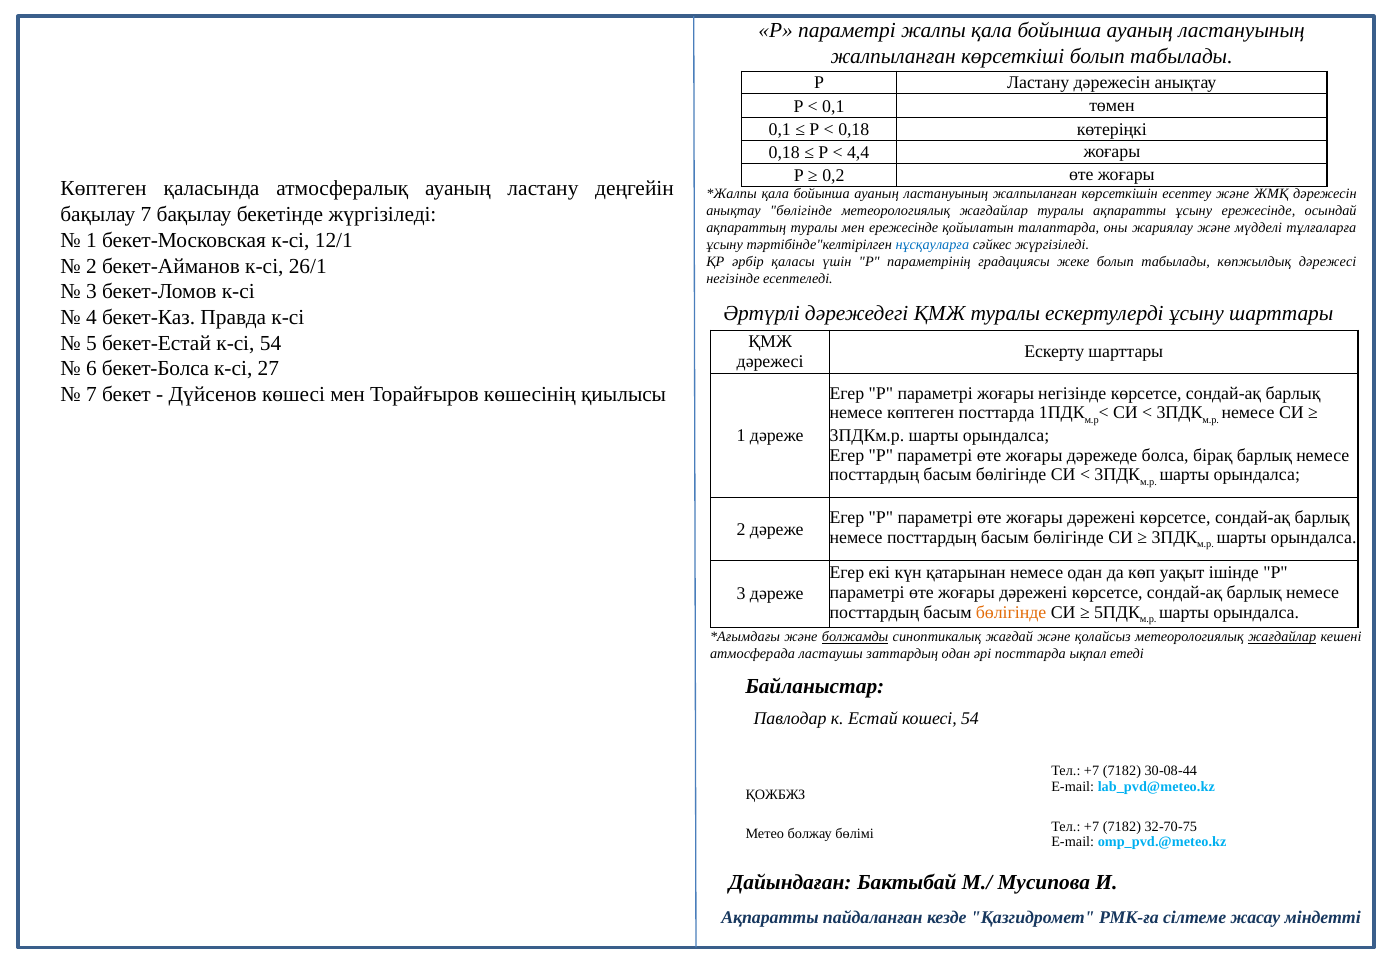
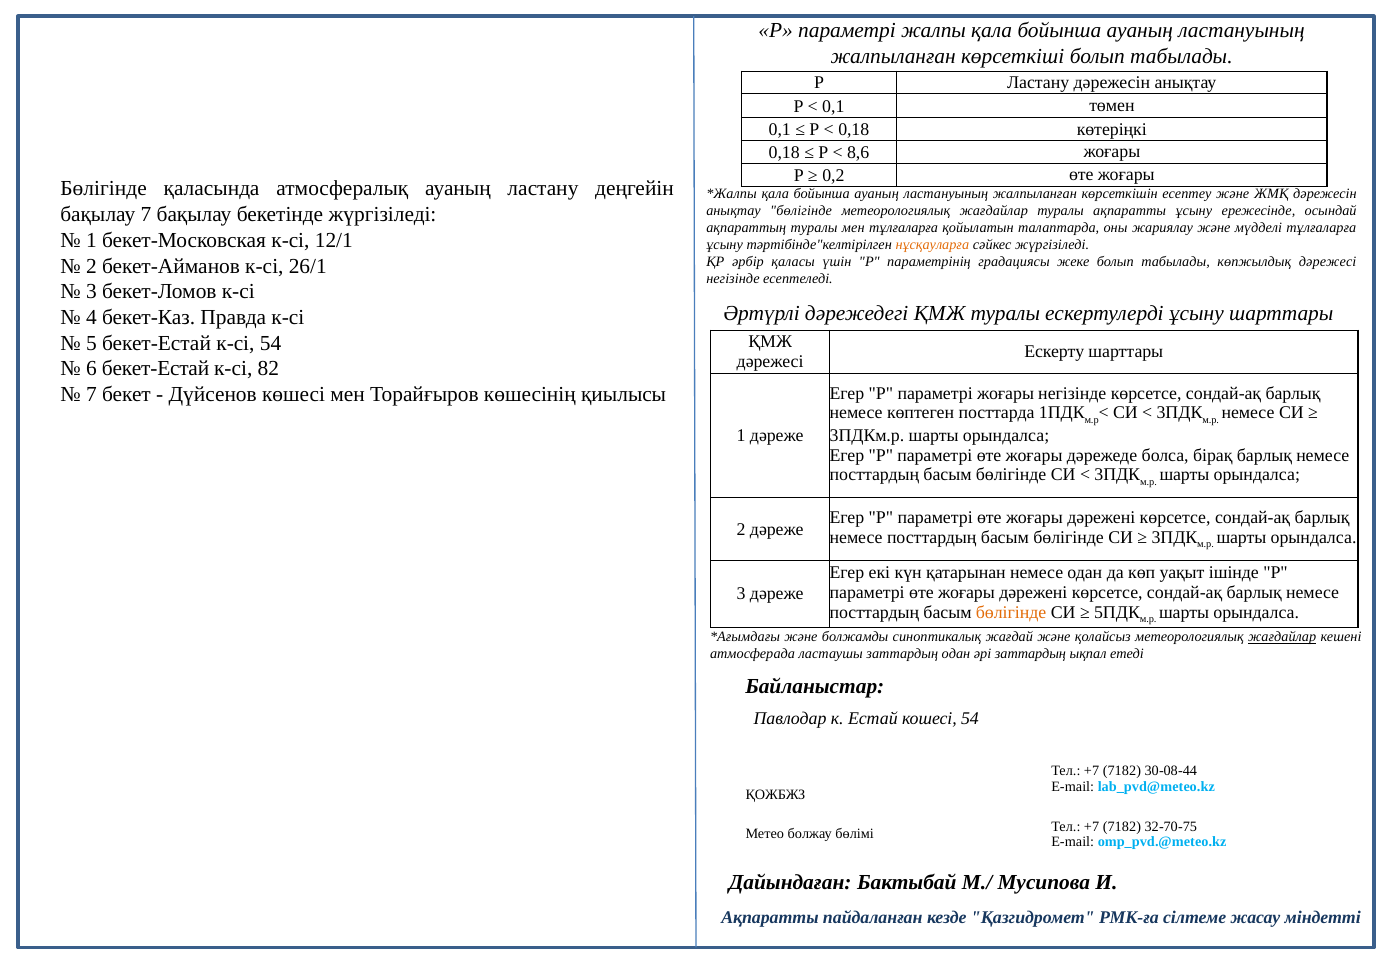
4,4: 4,4 -> 8,6
Көптеген at (104, 189): Көптеген -> Бөлігінде
мен ережесінде: ережесінде -> тұлғаларға
нұсқауларға colour: blue -> orange
6 бекет-Болса: бекет-Болса -> бекет-Естай
27: 27 -> 82
болжамды underline: present -> none
әрі посттарда: посттарда -> заттардың
